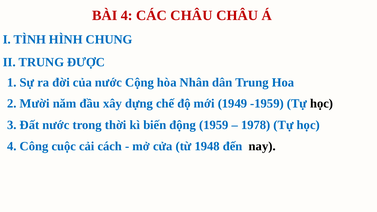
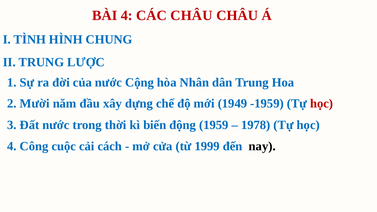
ĐƯỢC: ĐƯỢC -> LƯỢC
học at (322, 104) colour: black -> red
1948: 1948 -> 1999
